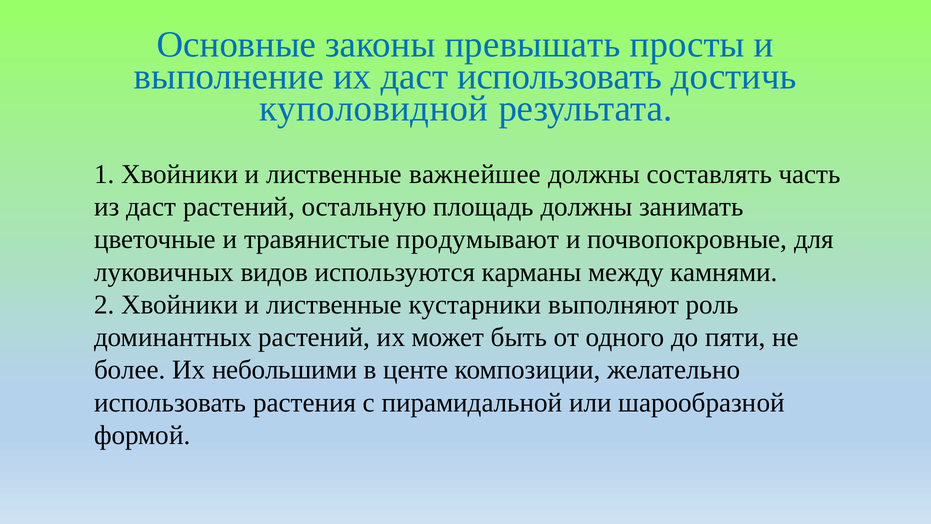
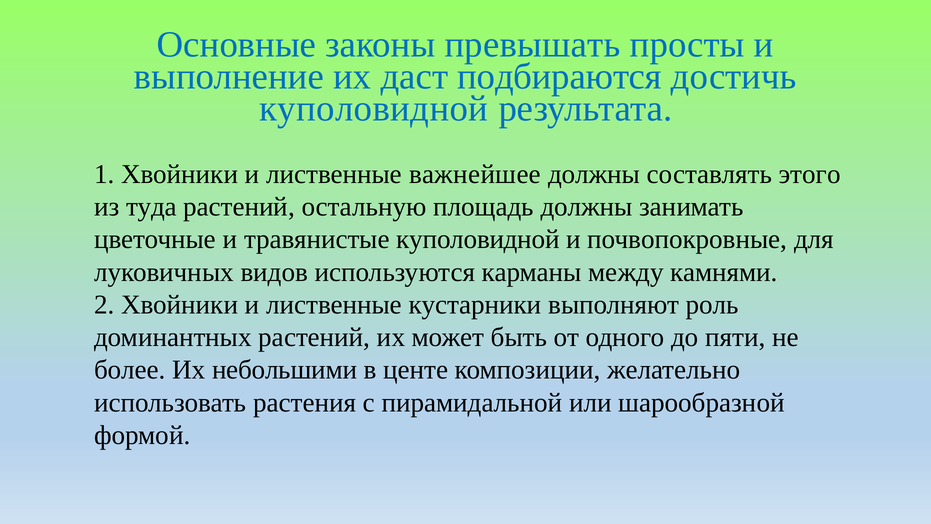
даст использовать: использовать -> подбираются
часть: часть -> этого
из даст: даст -> туда
травянистые продумывают: продумывают -> куполовидной
